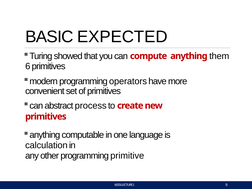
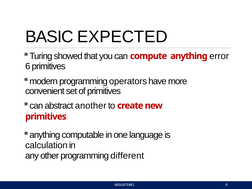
them: them -> error
process: process -> another
primitive: primitive -> different
